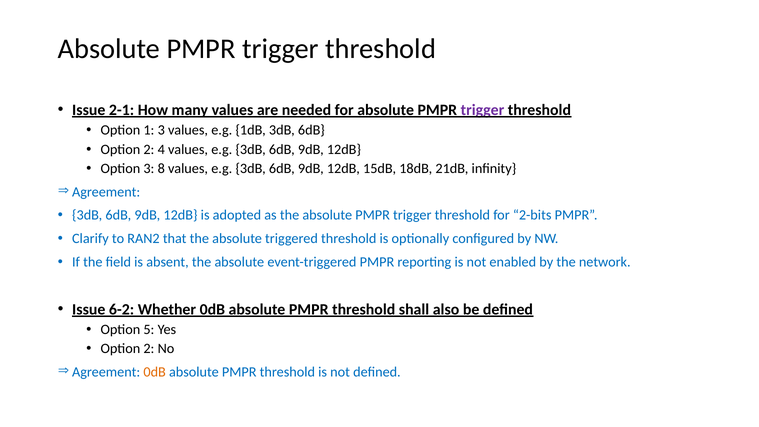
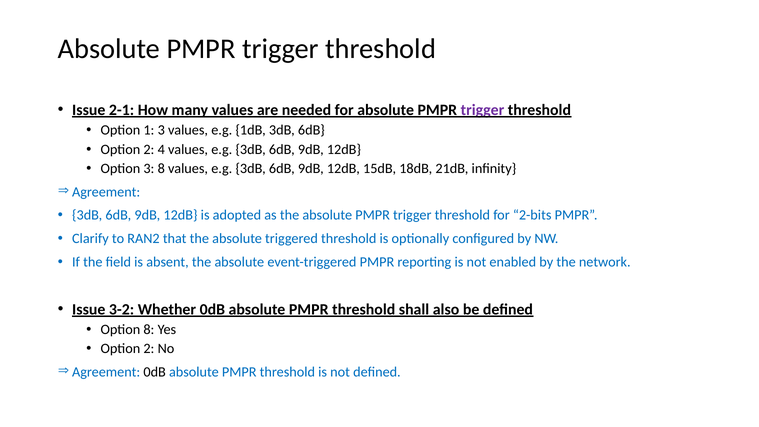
6-2: 6-2 -> 3-2
Option 5: 5 -> 8
0dB at (155, 372) colour: orange -> black
